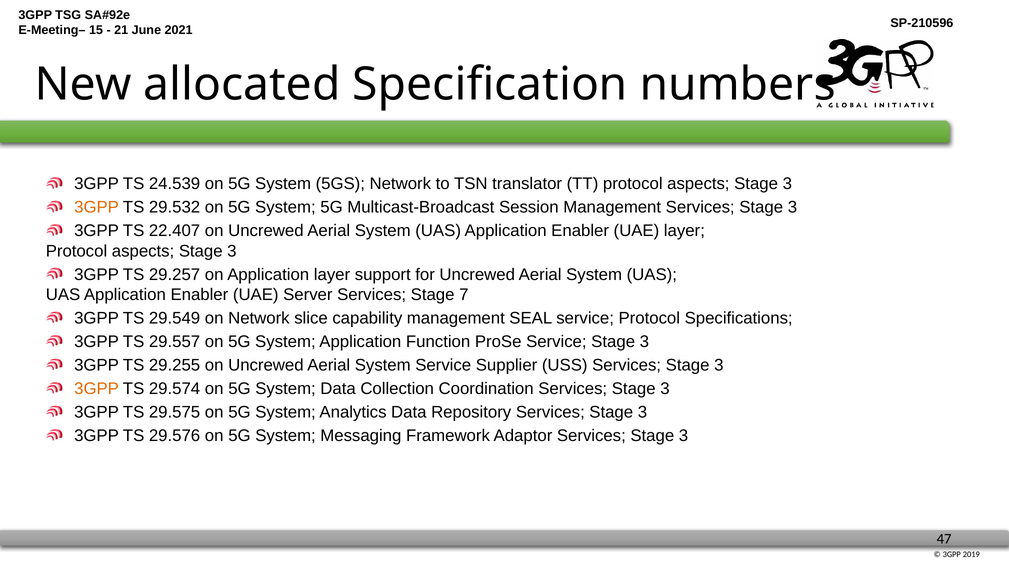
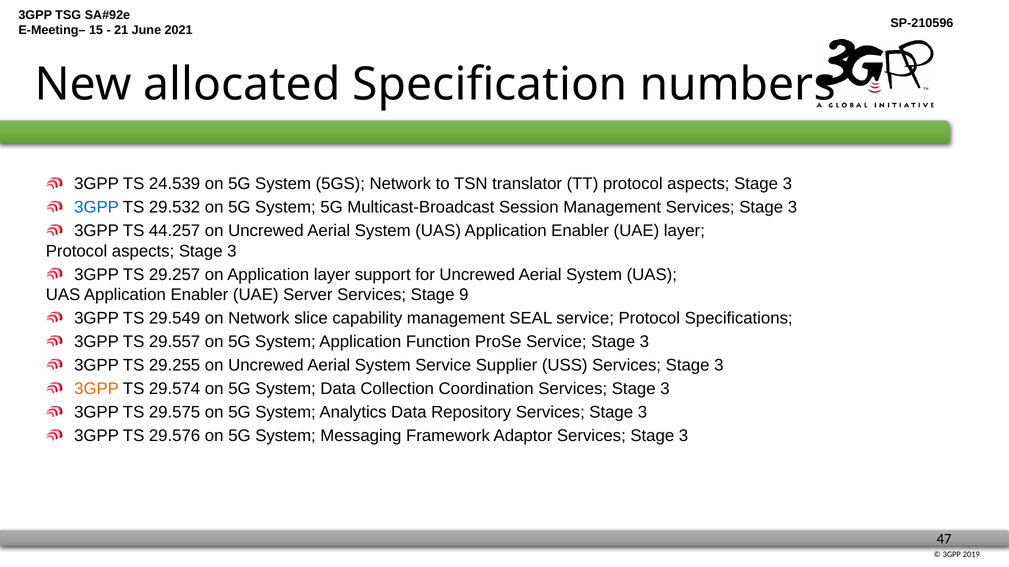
3GPP at (97, 208) colour: orange -> blue
22.407: 22.407 -> 44.257
7: 7 -> 9
